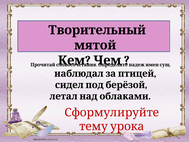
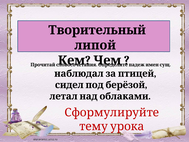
мятой: мятой -> липой
